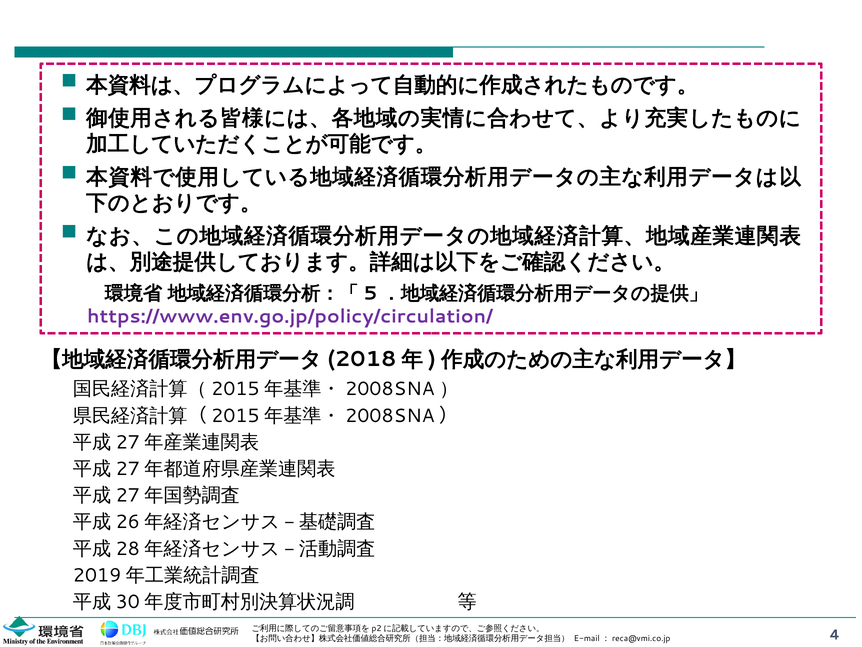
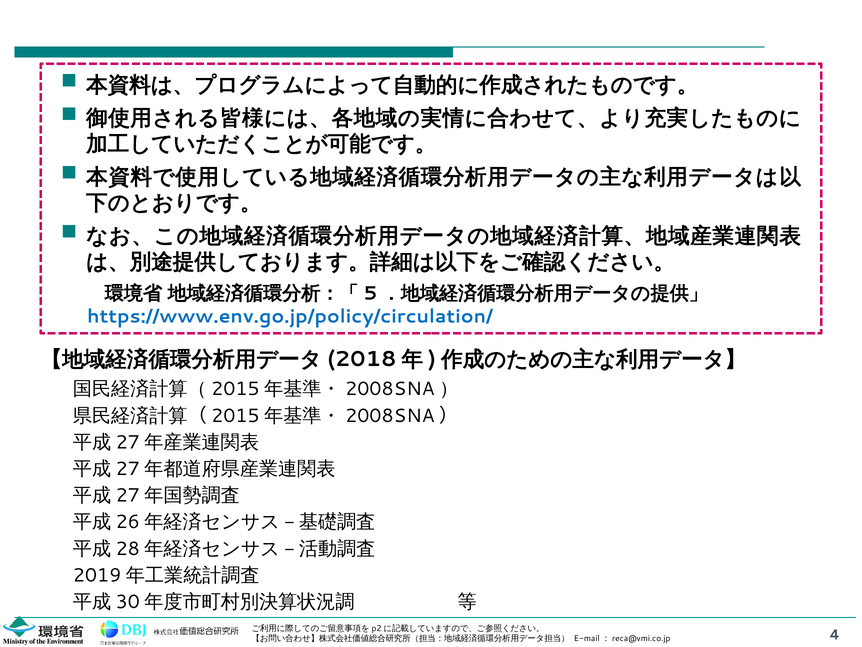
https://www.env.go.jp/policy/circulation/ colour: purple -> blue
